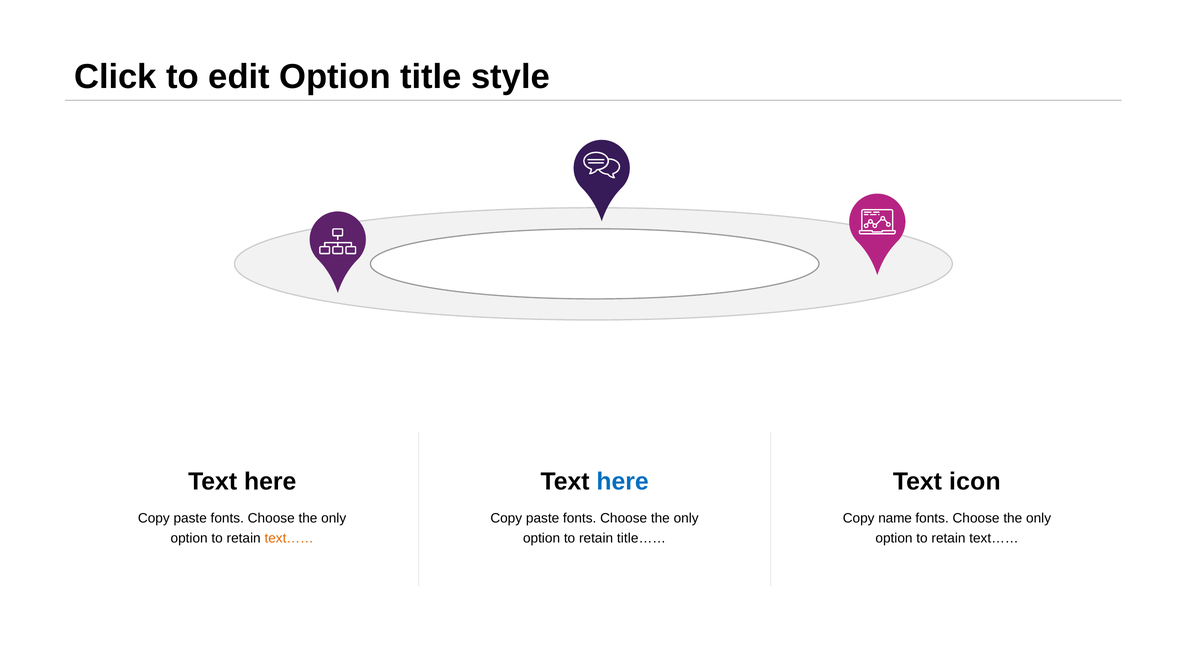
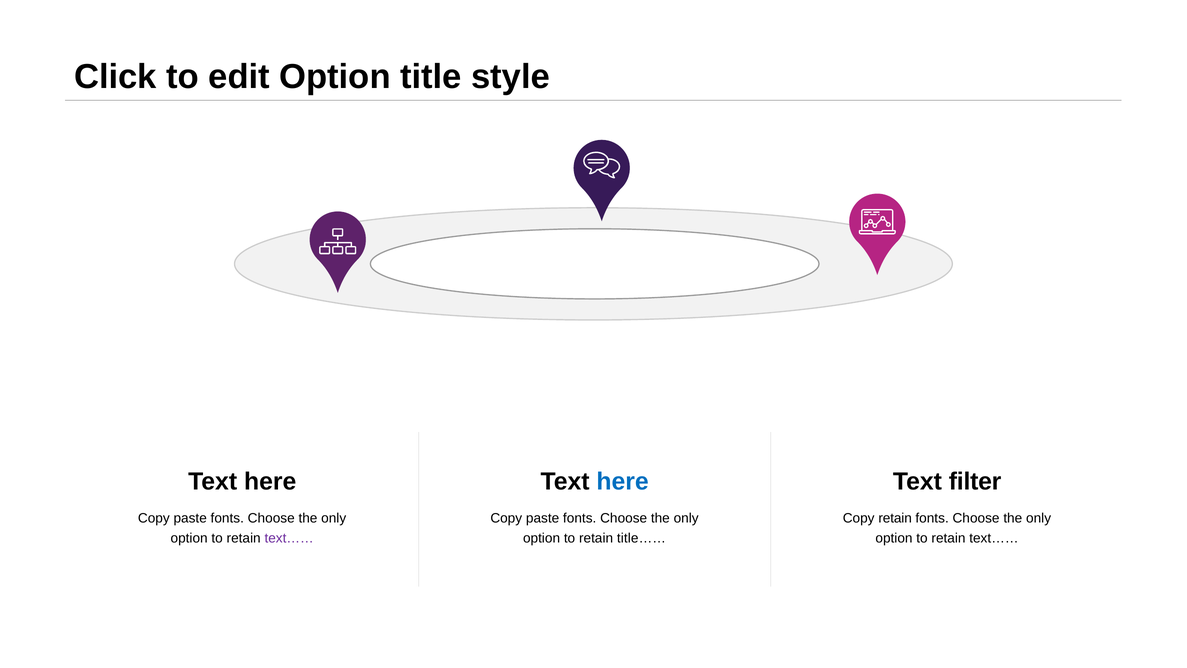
icon: icon -> filter
Copy name: name -> retain
text…… at (289, 538) colour: orange -> purple
